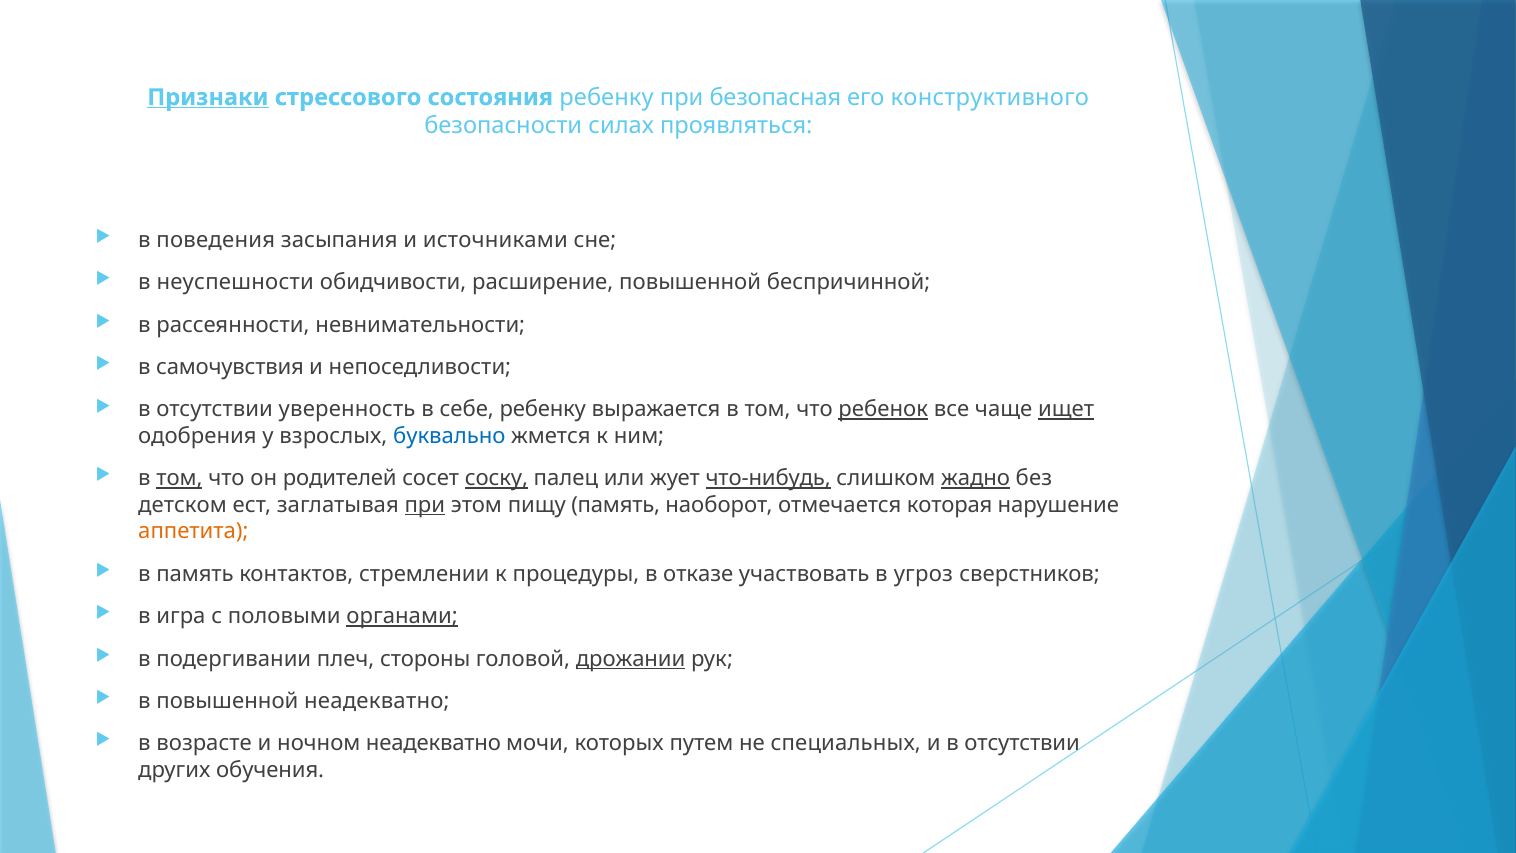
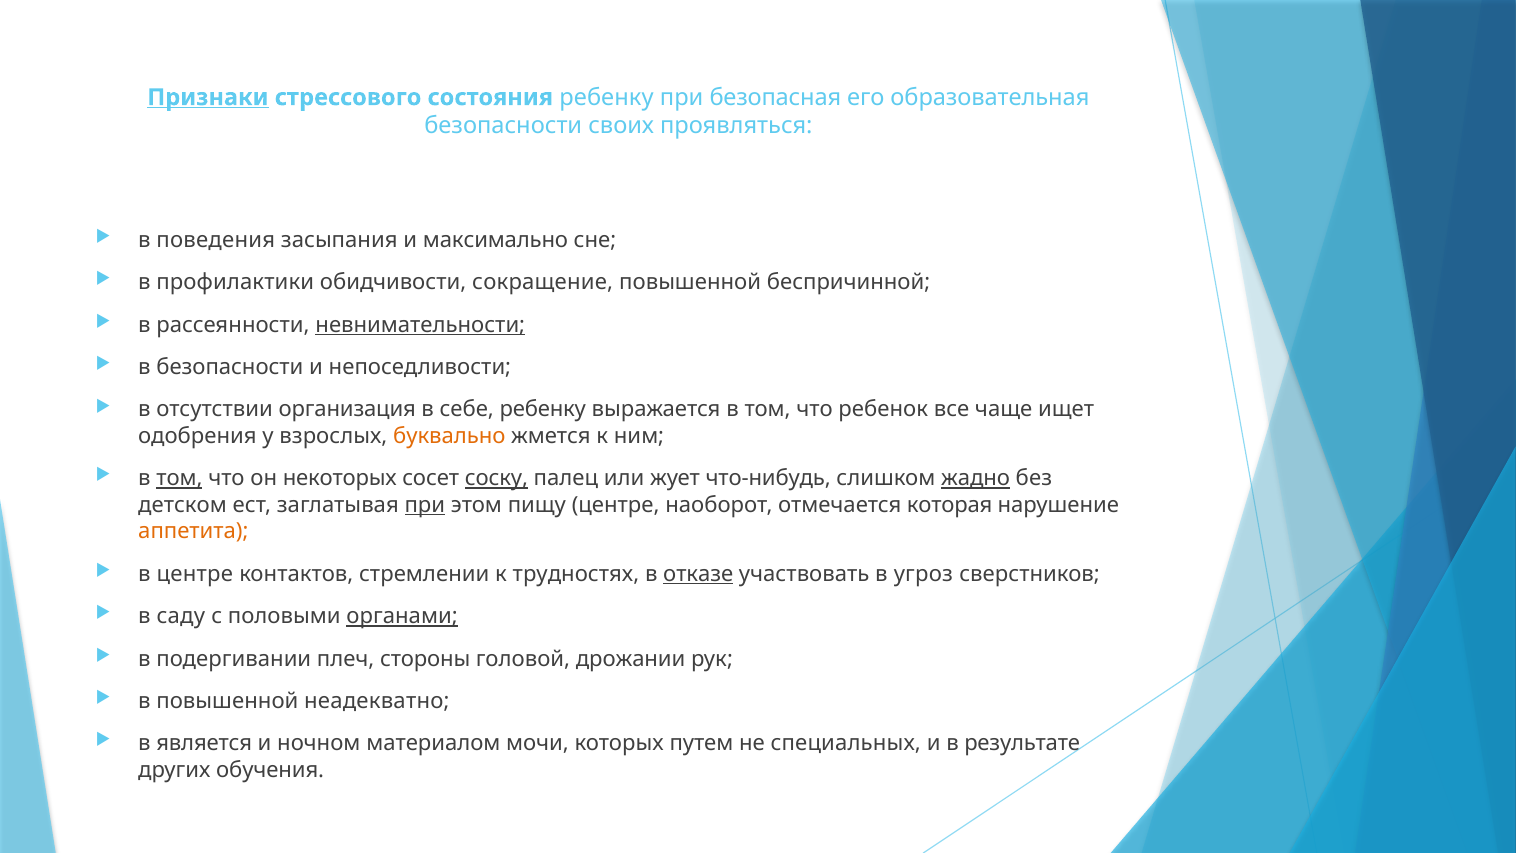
конструктивного: конструктивного -> образовательная
силах: силах -> своих
источниками: источниками -> максимально
неуспешности: неуспешности -> профилактики
расширение: расширение -> сокращение
невнимательности underline: none -> present
в самочувствия: самочувствия -> безопасности
уверенность: уверенность -> организация
ребенок underline: present -> none
ищет underline: present -> none
буквально colour: blue -> orange
родителей: родителей -> некоторых
что-нибудь underline: present -> none
пищу память: память -> центре
в память: память -> центре
процедуры: процедуры -> трудностях
отказе underline: none -> present
игра: игра -> саду
дрожании underline: present -> none
возрасте: возрасте -> является
ночном неадекватно: неадекватно -> материалом
и в отсутствии: отсутствии -> результате
